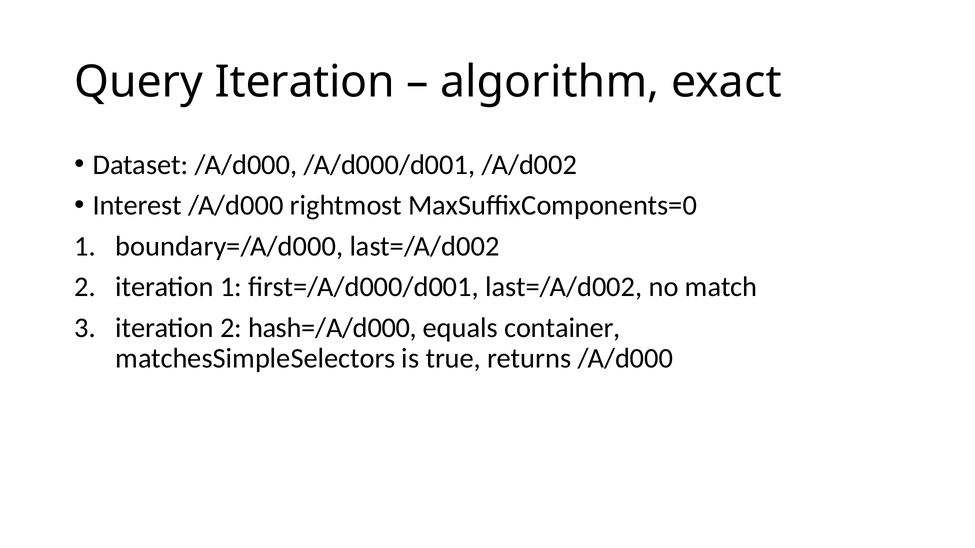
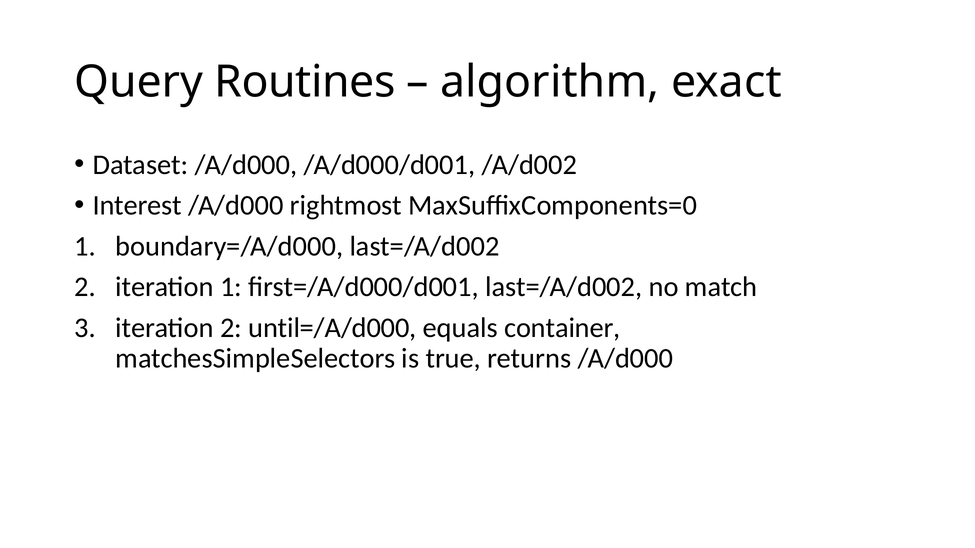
Query Iteration: Iteration -> Routines
hash=/A/d000: hash=/A/d000 -> until=/A/d000
